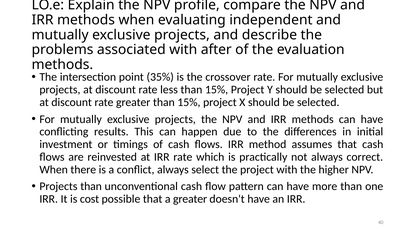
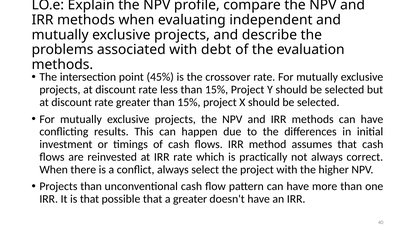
after: after -> debt
35%: 35% -> 45%
is cost: cost -> that
